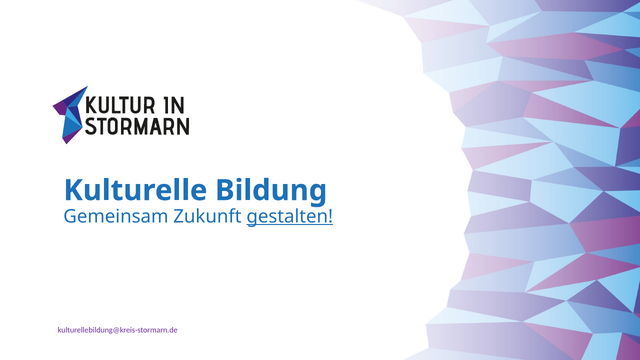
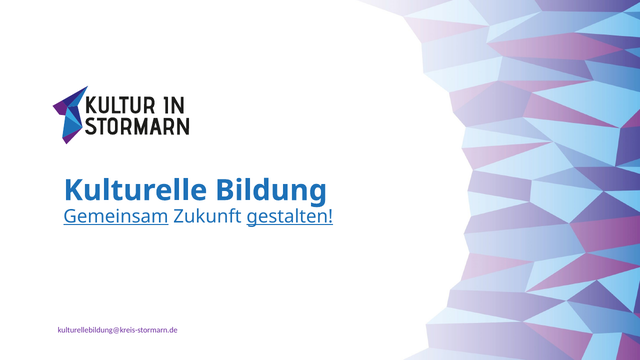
Gemeinsam underline: none -> present
